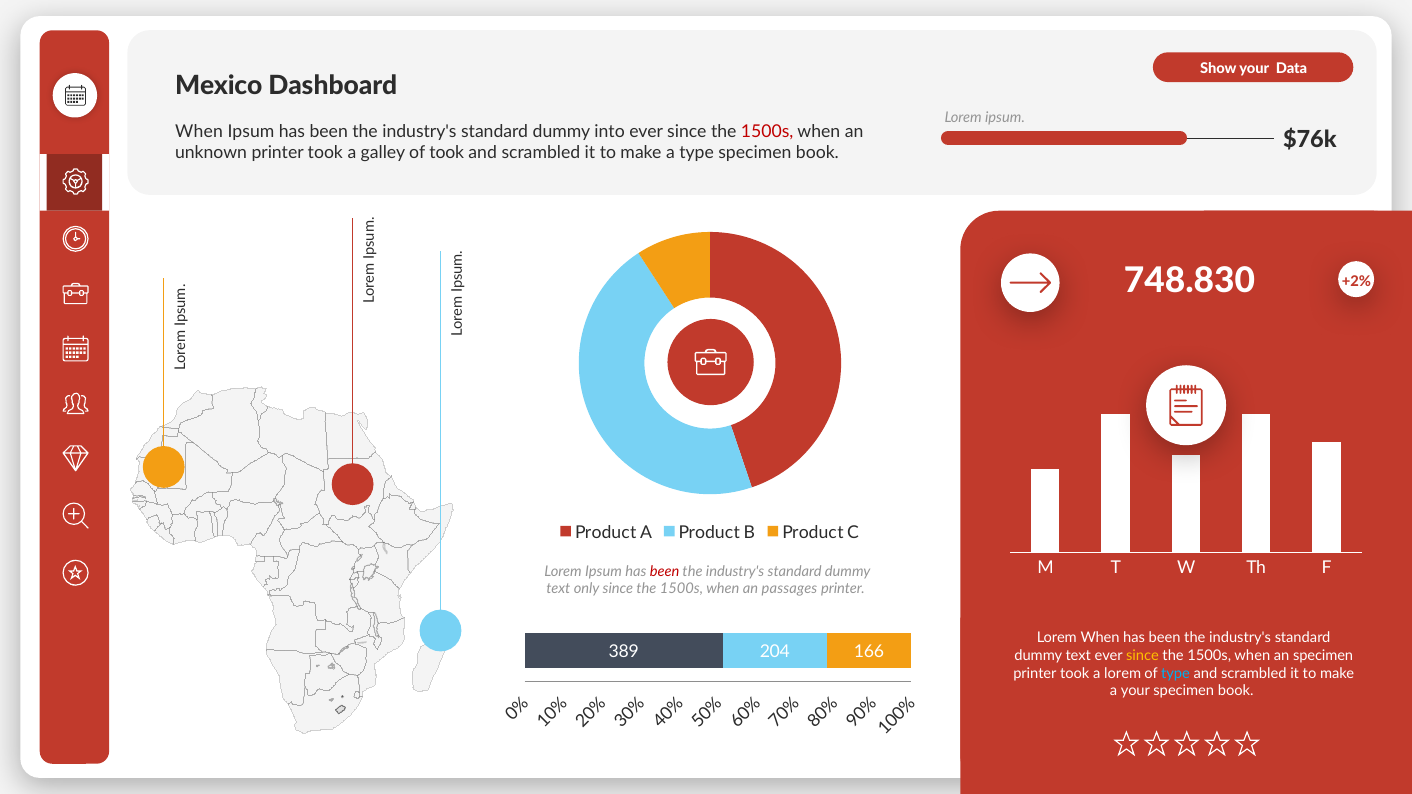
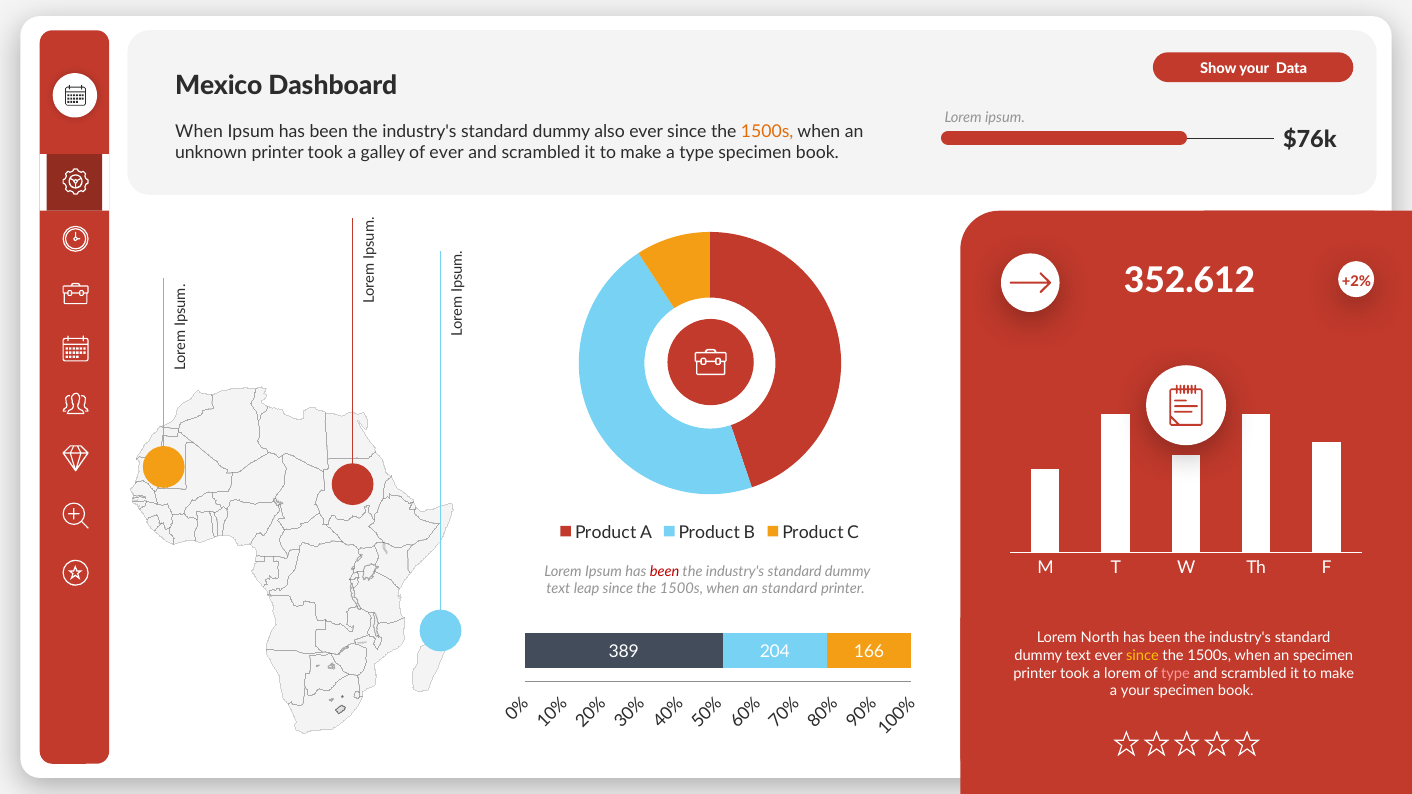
into: into -> also
1500s at (767, 131) colour: red -> orange
of took: took -> ever
748.830: 748.830 -> 352.612
only: only -> leap
an passages: passages -> standard
Lorem When: When -> North
type at (1176, 674) colour: light blue -> pink
